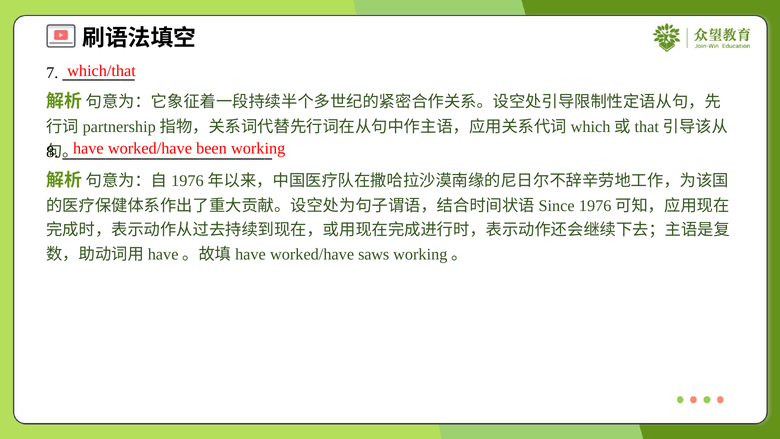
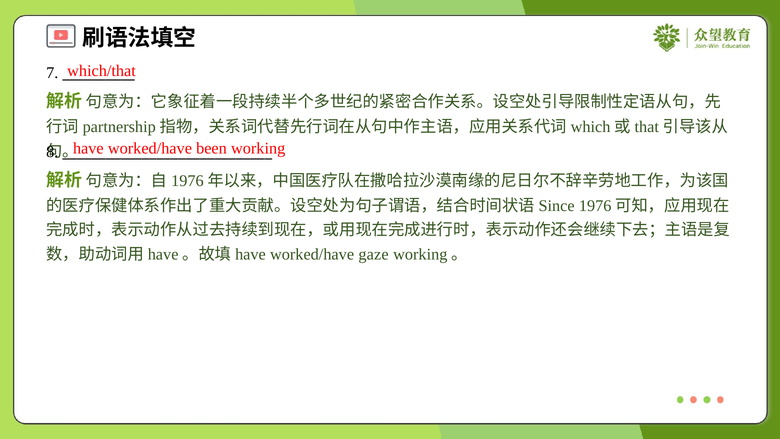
saws: saws -> gaze
